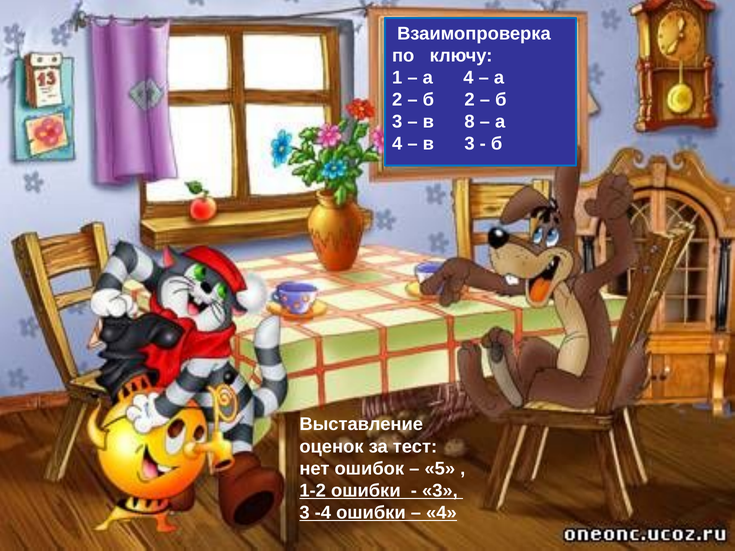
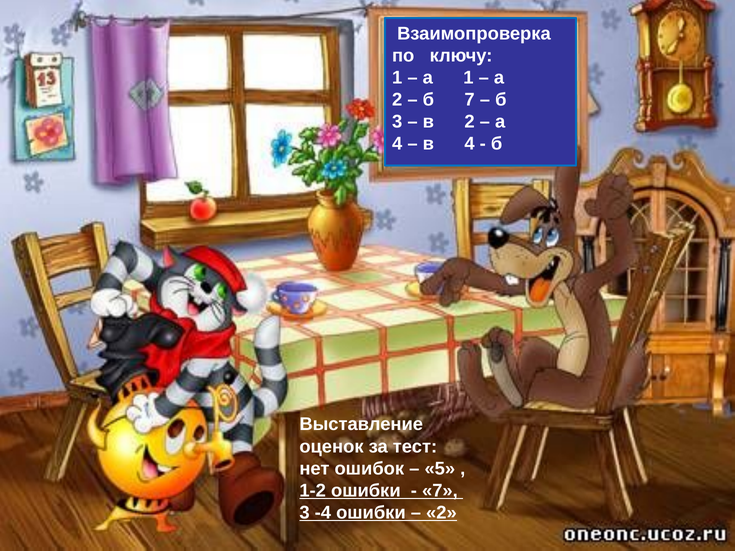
4 at (468, 78): 4 -> 1
б 2: 2 -> 7
в 8: 8 -> 2
в 3: 3 -> 4
3 at (440, 491): 3 -> 7
4 at (441, 513): 4 -> 2
